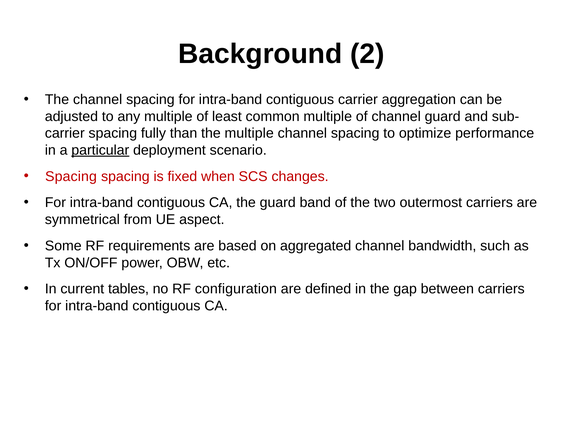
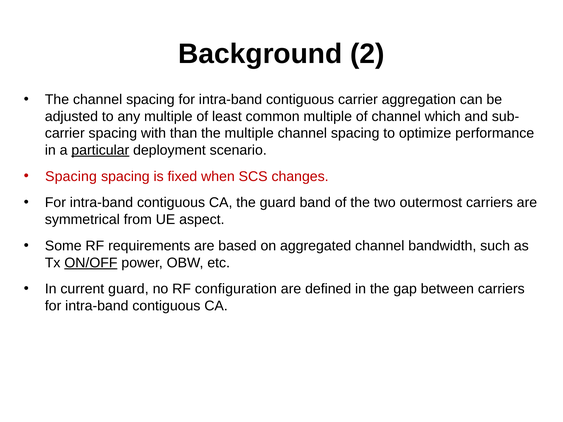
channel guard: guard -> which
fully: fully -> with
ON/OFF underline: none -> present
current tables: tables -> guard
